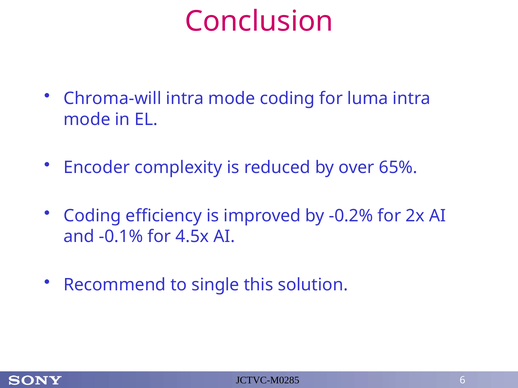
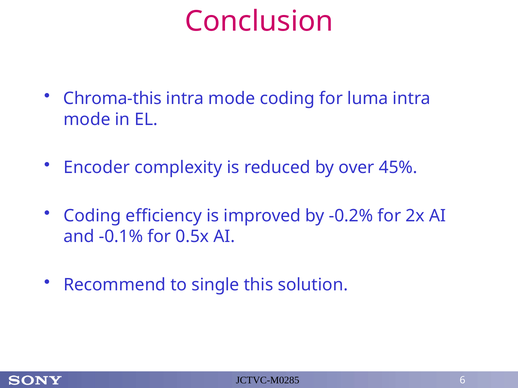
Chroma-will: Chroma-will -> Chroma-this
65%: 65% -> 45%
4.5x: 4.5x -> 0.5x
